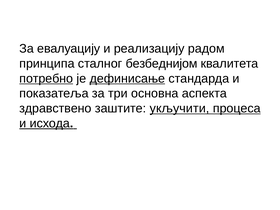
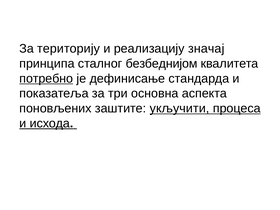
евалуацију: евалуацију -> територију
радом: радом -> значај
дефинисање underline: present -> none
здравствено: здравствено -> поновљених
